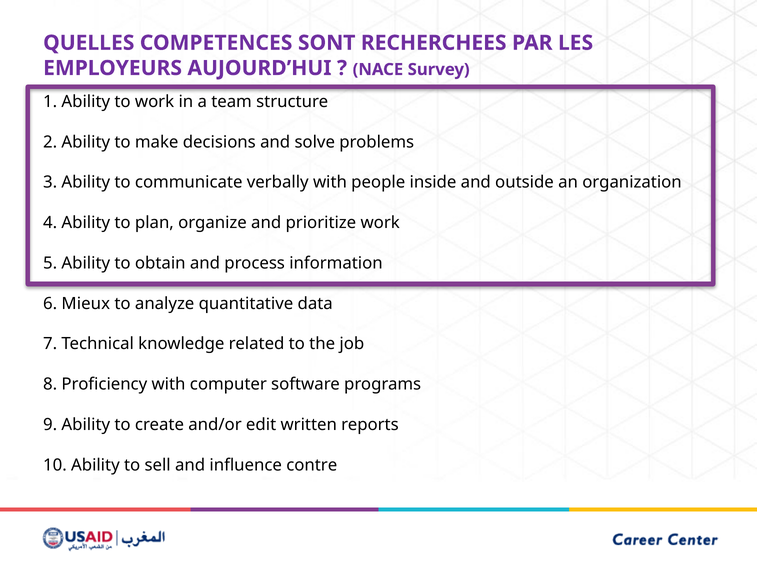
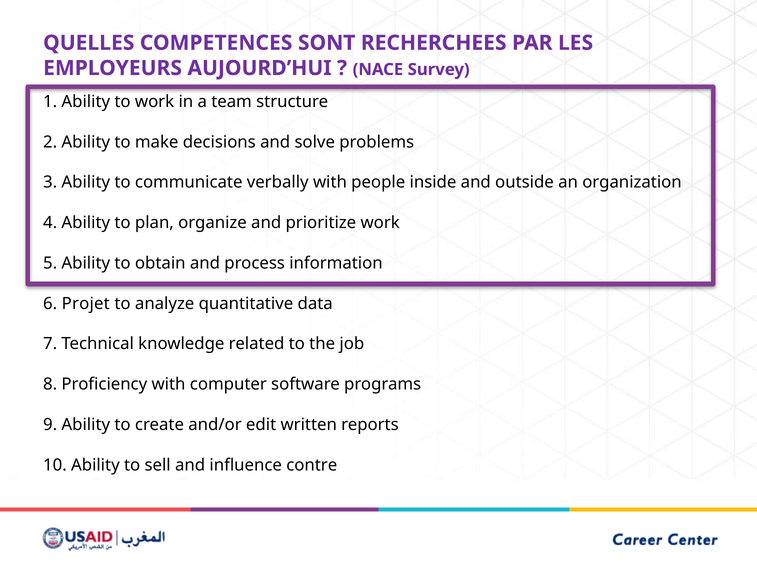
Mieux: Mieux -> Projet
